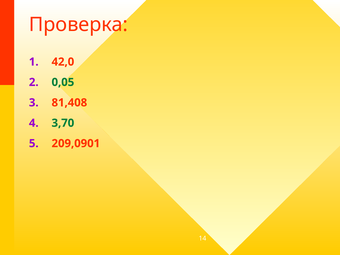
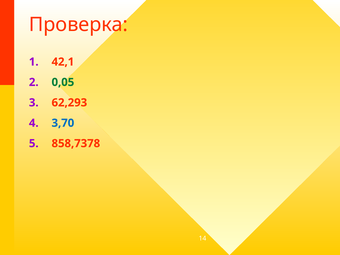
42,0: 42,0 -> 42,1
81,408: 81,408 -> 62,293
3,70 colour: green -> blue
209,0901: 209,0901 -> 858,7378
